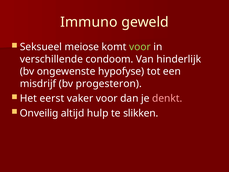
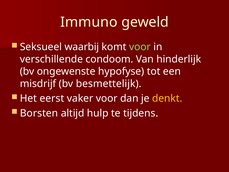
meiose: meiose -> waarbij
progesteron: progesteron -> besmettelijk
denkt colour: pink -> yellow
Onveilig: Onveilig -> Borsten
slikken: slikken -> tijdens
